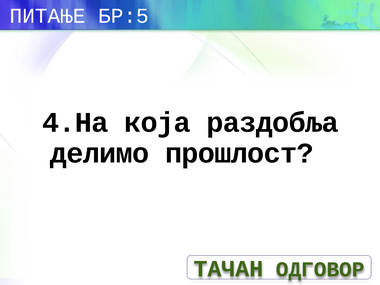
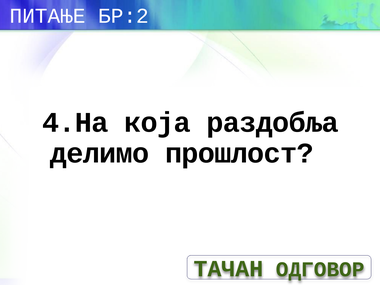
БР:5: БР:5 -> БР:2
